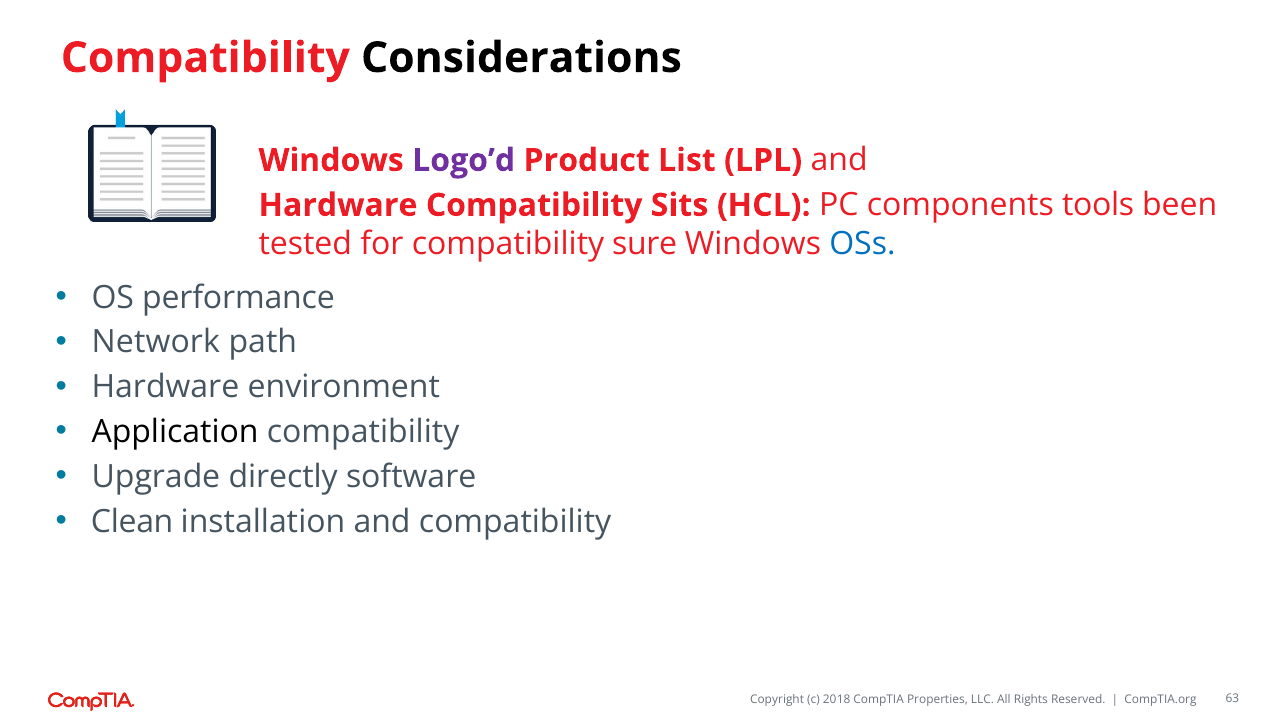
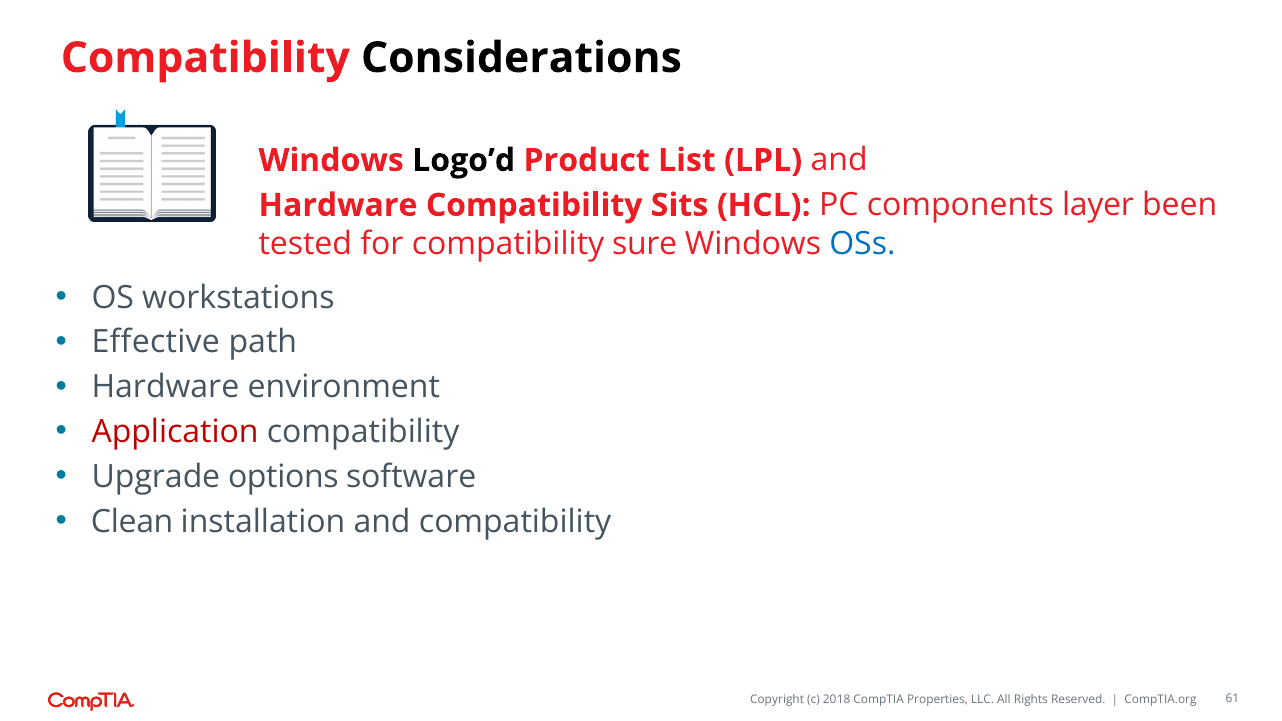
Logo’d colour: purple -> black
tools: tools -> layer
performance: performance -> workstations
Network: Network -> Effective
Application colour: black -> red
directly: directly -> options
63: 63 -> 61
